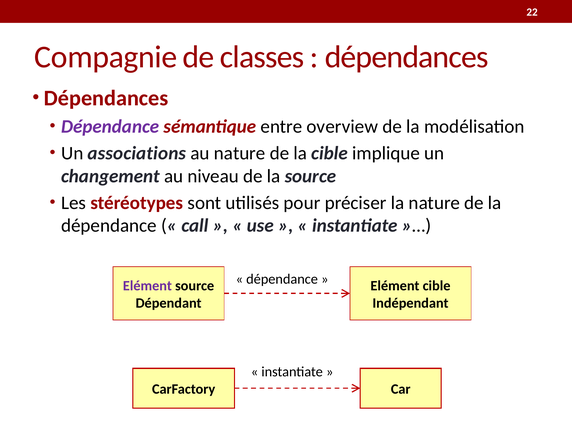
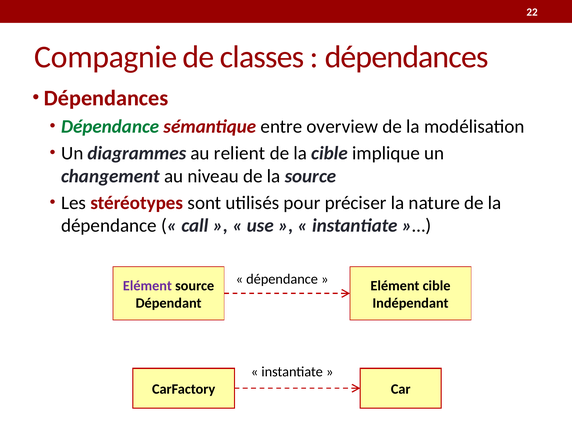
Dépendance at (110, 127) colour: purple -> green
associations: associations -> diagrammes
au nature: nature -> relient
